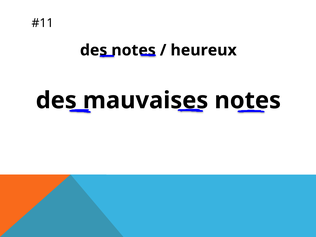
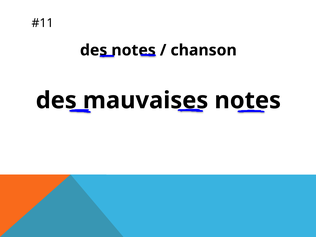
heureux: heureux -> chanson
